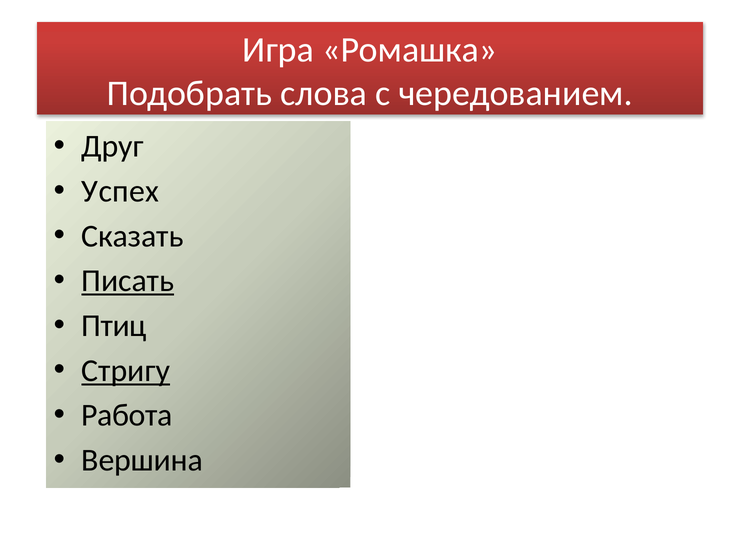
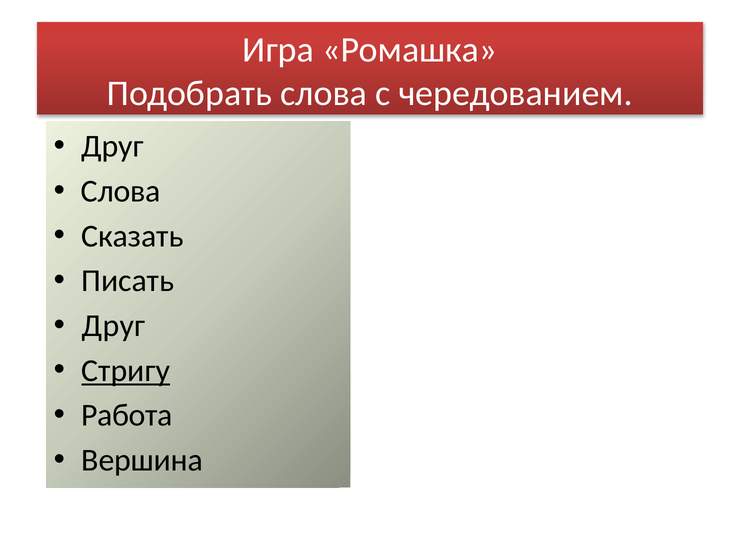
Успех at (120, 191): Успех -> Слова
Писать underline: present -> none
Птиц at (114, 326): Птиц -> Друг
